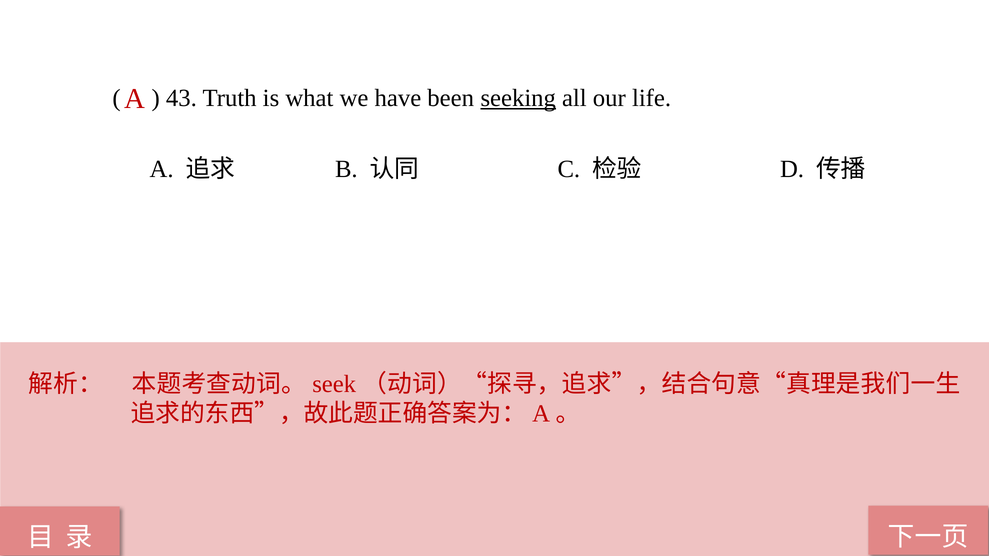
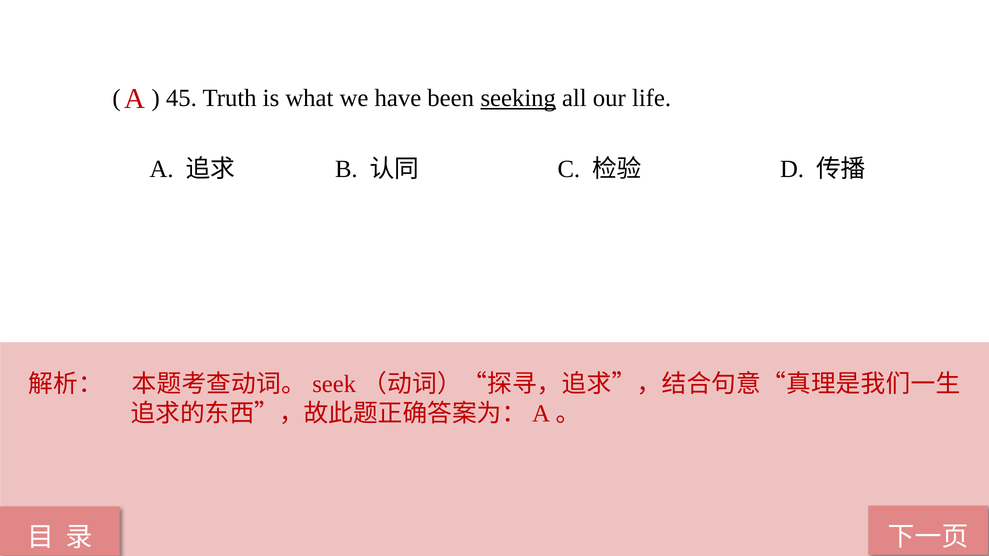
43: 43 -> 45
